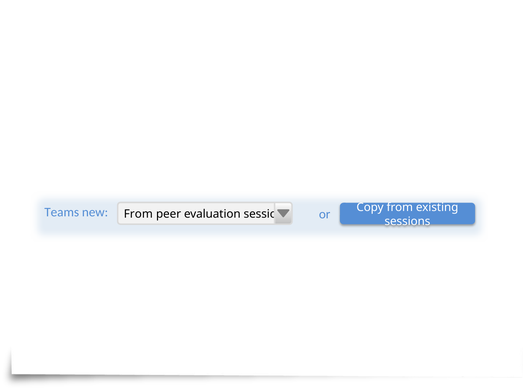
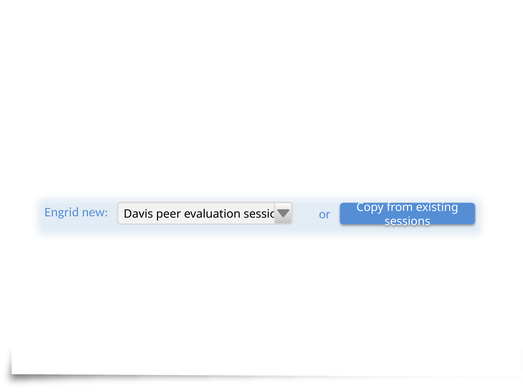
Teams: Teams -> Engrid
From at (138, 214): From -> Davis
